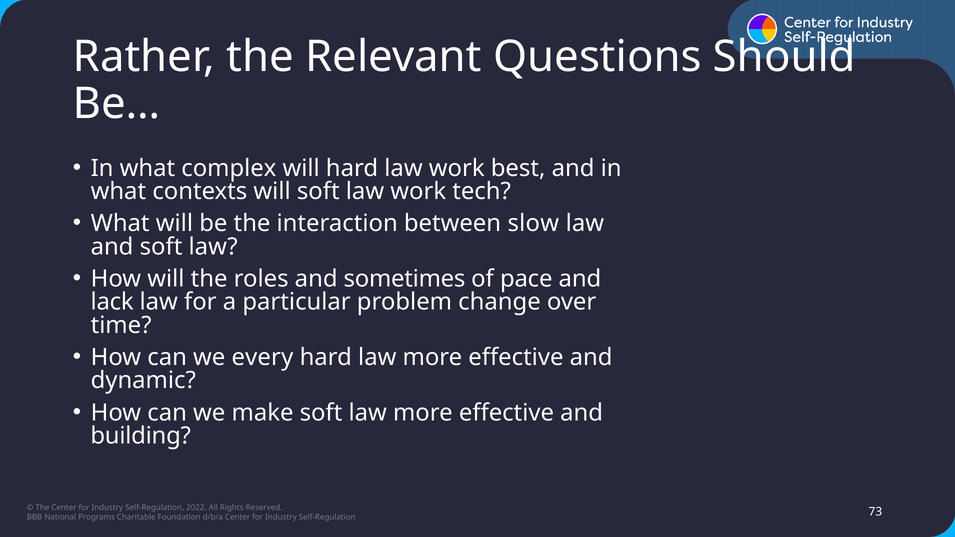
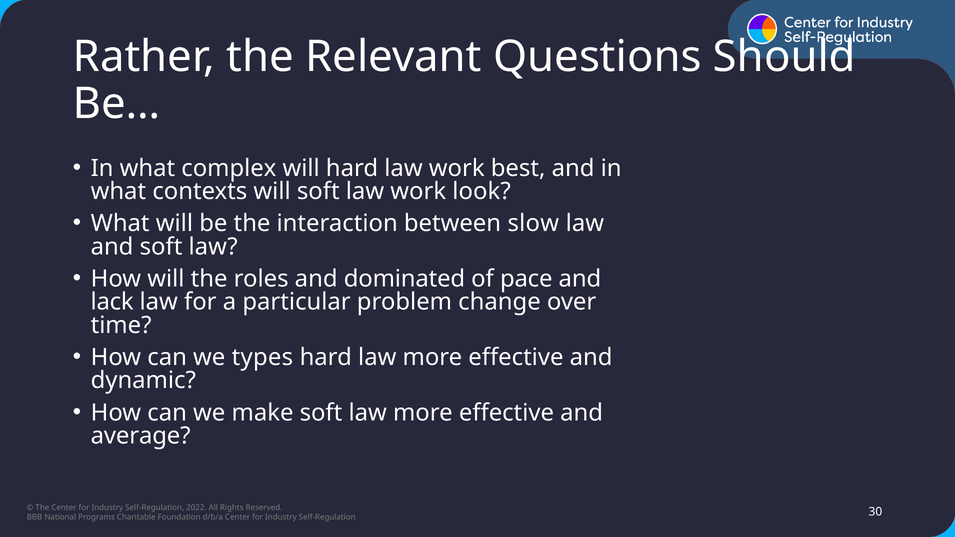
tech: tech -> look
sometimes: sometimes -> dominated
every: every -> types
building: building -> average
73: 73 -> 30
